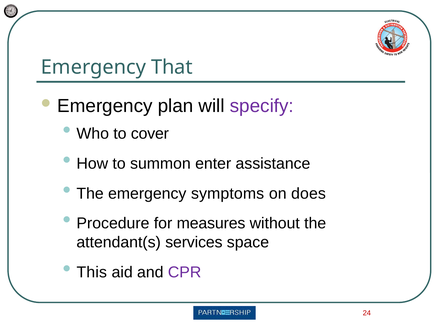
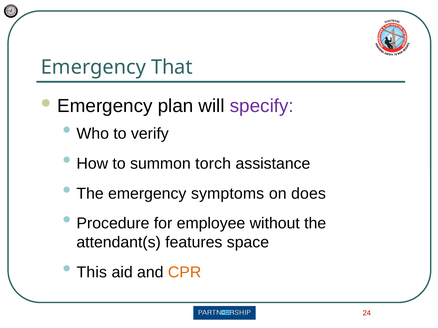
cover: cover -> verify
enter: enter -> torch
measures: measures -> employee
services: services -> features
CPR colour: purple -> orange
